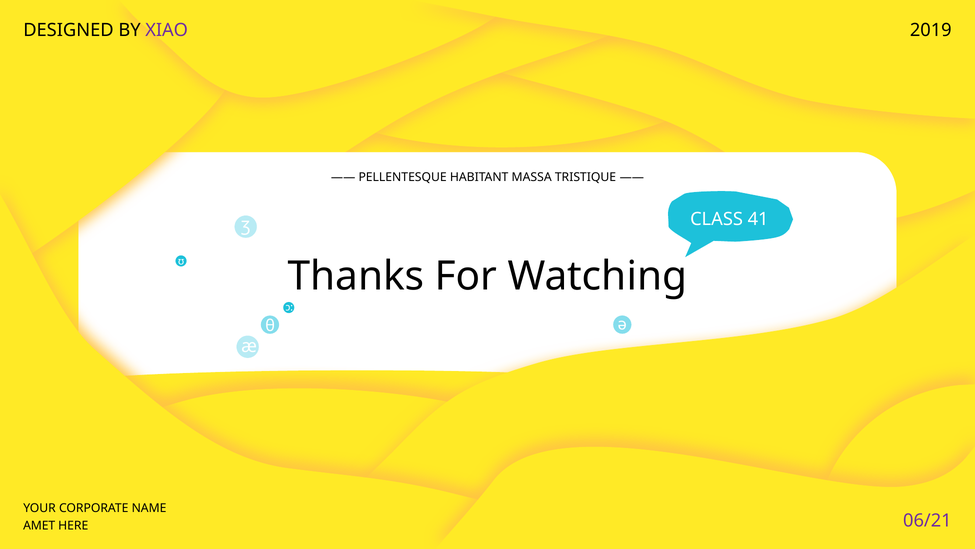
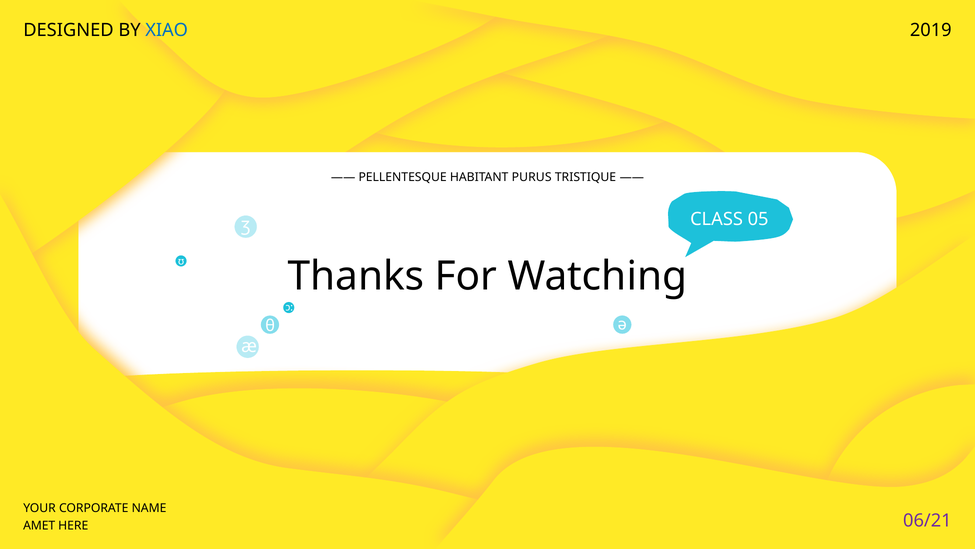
XIAO colour: purple -> blue
MASSA: MASSA -> PURUS
41: 41 -> 05
